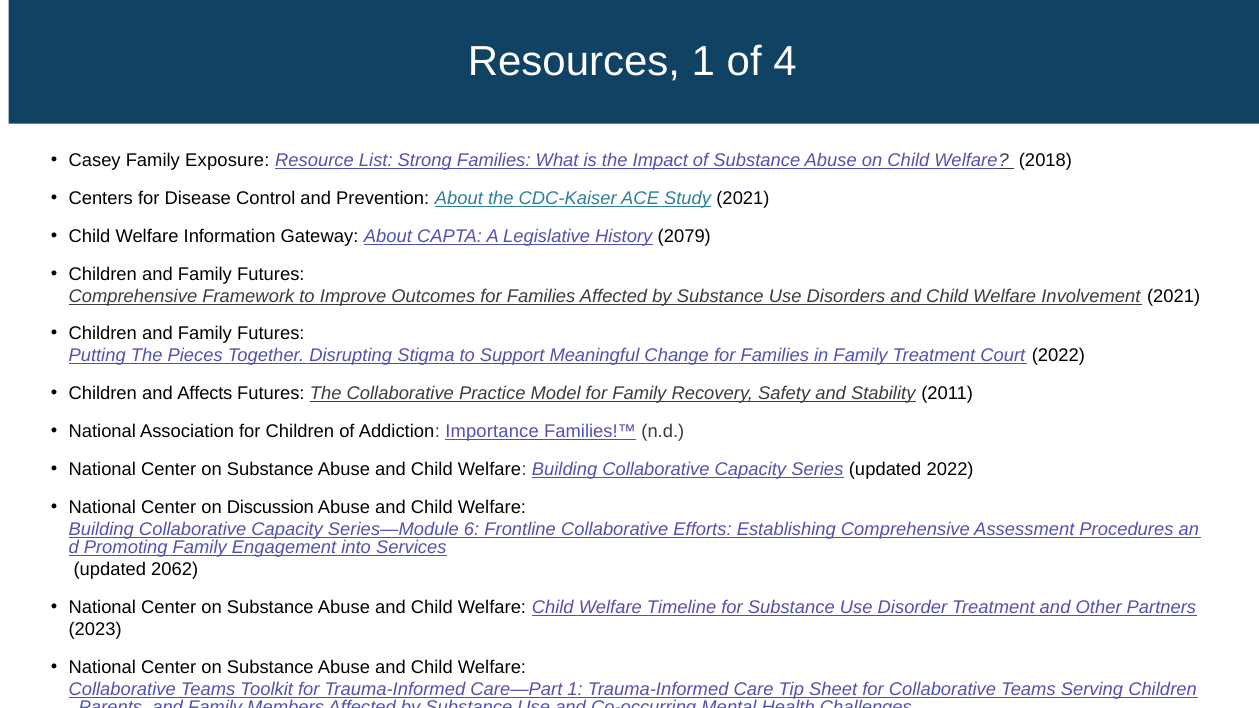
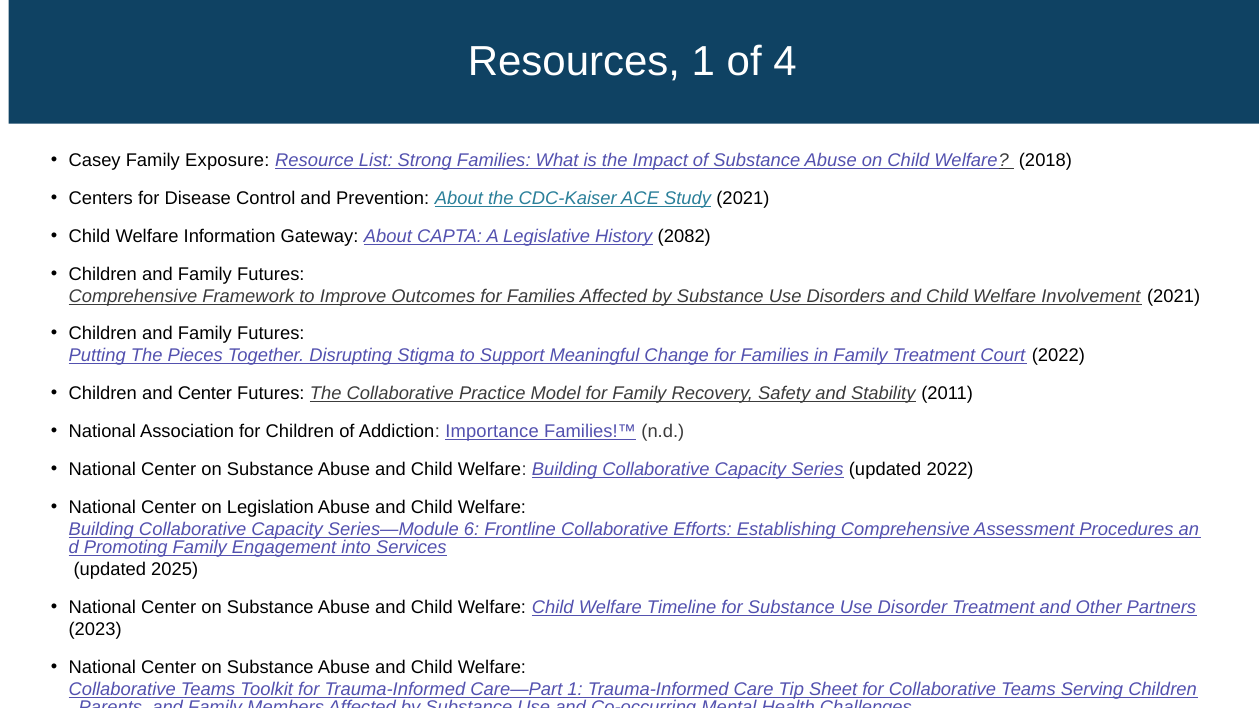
2079: 2079 -> 2082
and Affects: Affects -> Center
Discussion: Discussion -> Legislation
2062: 2062 -> 2025
